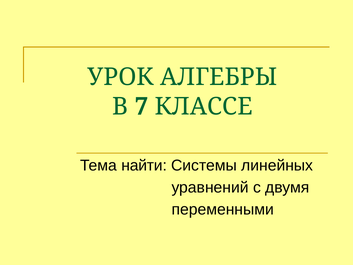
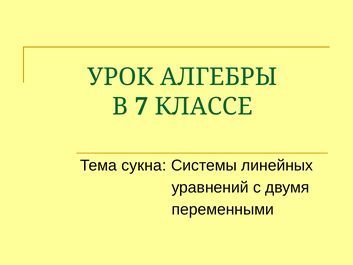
найти: найти -> сукна
